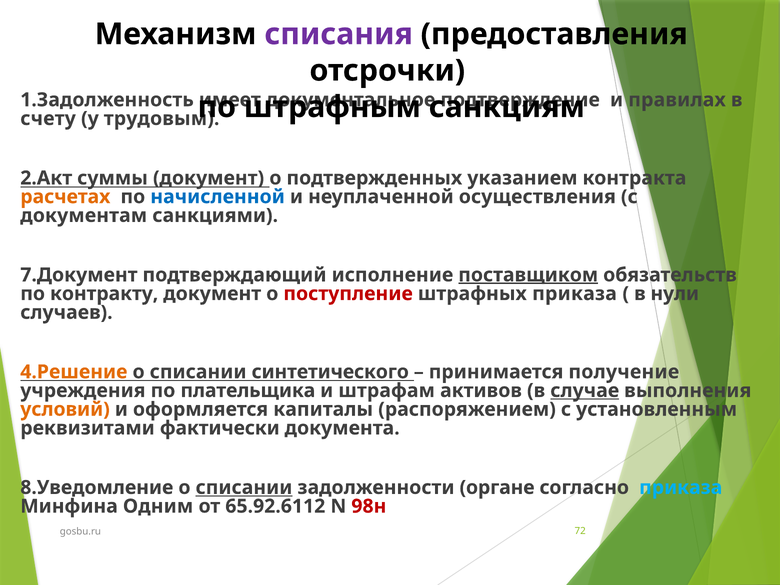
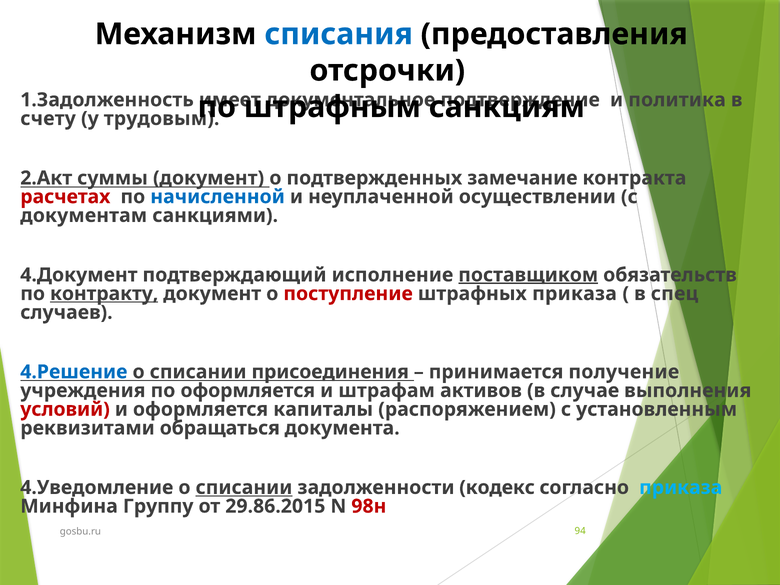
списания colour: purple -> blue
правилах: правилах -> политика
указанием: указанием -> замечание
расчетах colour: orange -> red
осуществления: осуществления -> осуществлении
7.Документ: 7.Документ -> 4.Документ
контракту underline: none -> present
нули: нули -> спец
4.Решение colour: orange -> blue
синтетического: синтетического -> присоединения
по плательщика: плательщика -> оформляется
случае underline: present -> none
условий colour: orange -> red
фактически: фактически -> обращаться
8.Уведомление: 8.Уведомление -> 4.Уведомление
органе: органе -> кодекс
Одним: Одним -> Группу
65.92.6112: 65.92.6112 -> 29.86.2015
72: 72 -> 94
